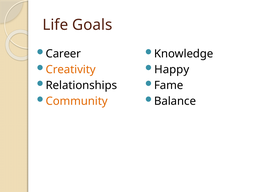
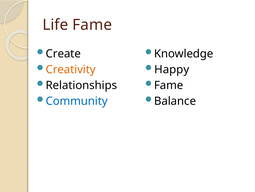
Life Goals: Goals -> Fame
Career: Career -> Create
Community colour: orange -> blue
